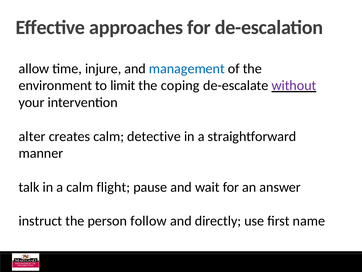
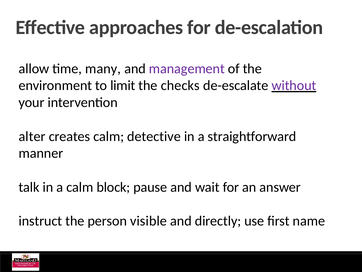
injure: injure -> many
management colour: blue -> purple
coping: coping -> checks
flight: flight -> block
follow: follow -> visible
